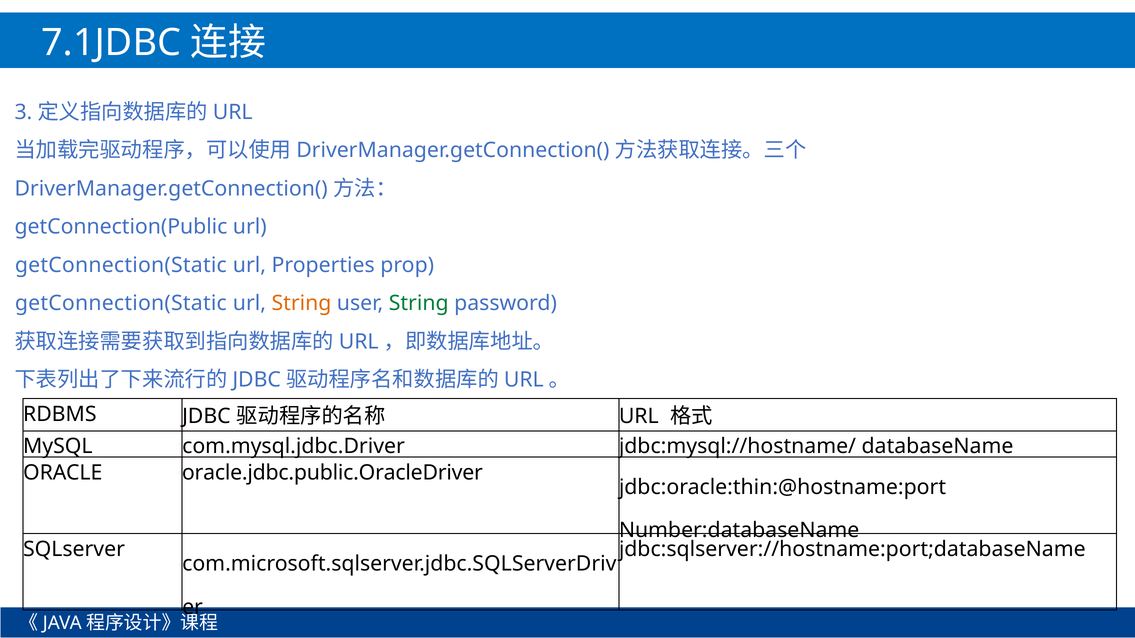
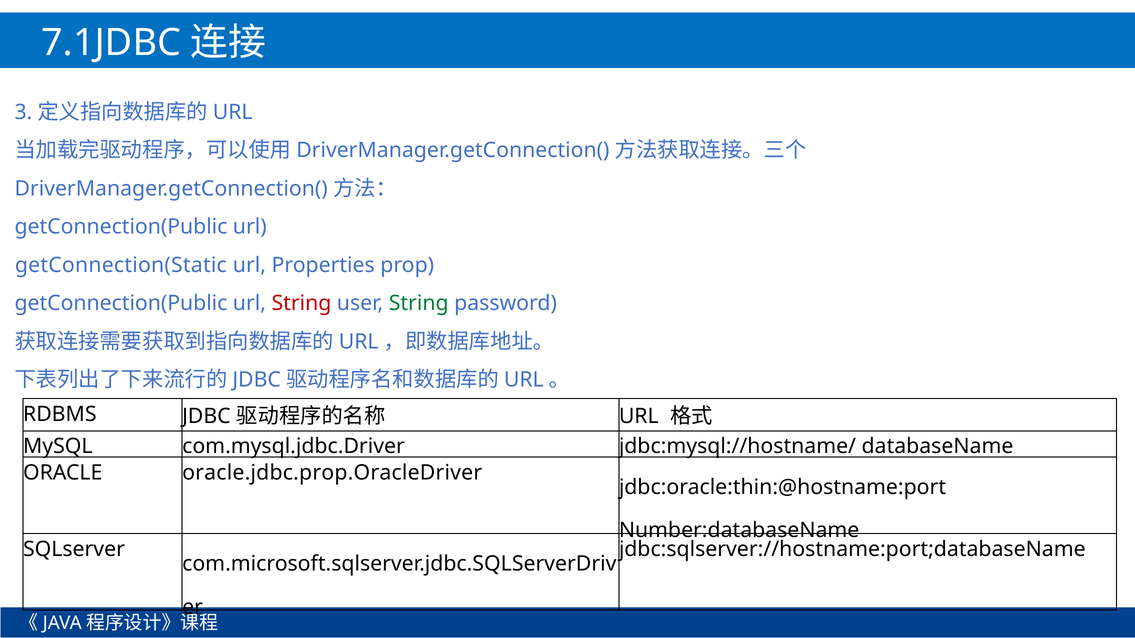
getConnection(Static at (121, 304): getConnection(Static -> getConnection(Public
String at (301, 304) colour: orange -> red
oracle.jdbc.public.OracleDriver: oracle.jdbc.public.OracleDriver -> oracle.jdbc.prop.OracleDriver
